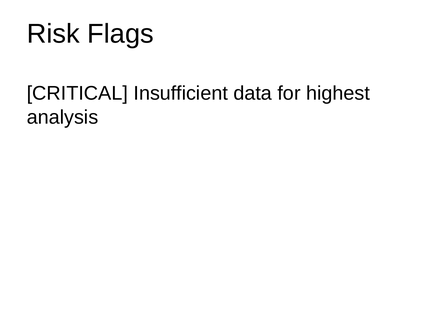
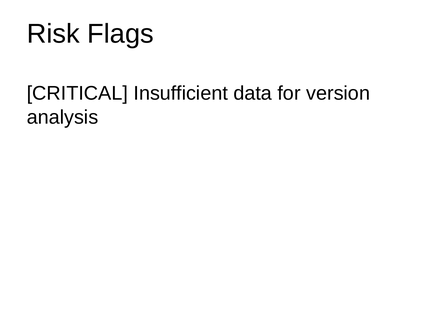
highest: highest -> version
